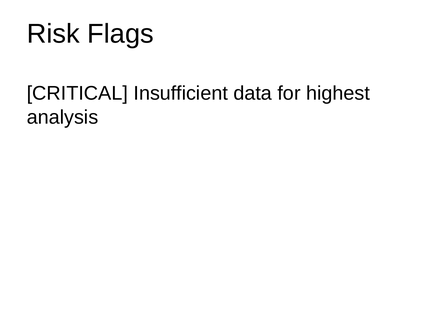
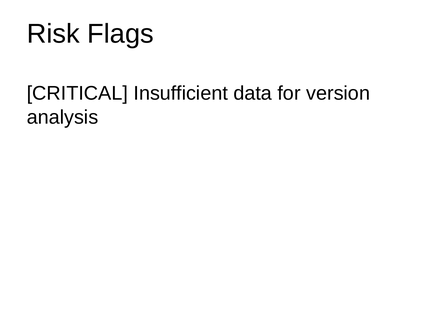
highest: highest -> version
